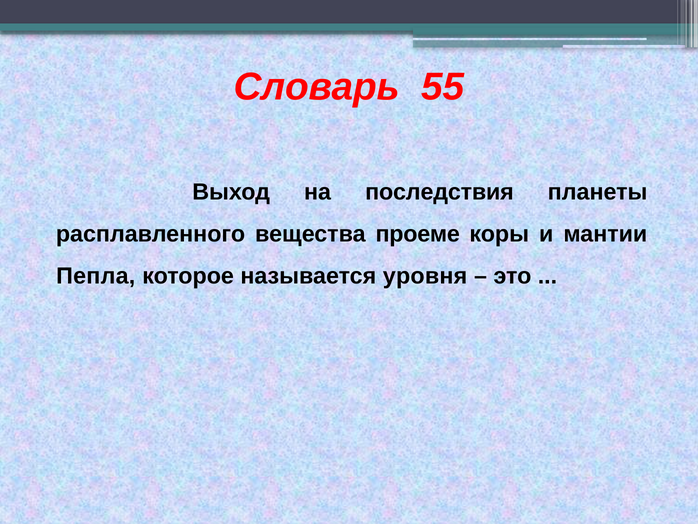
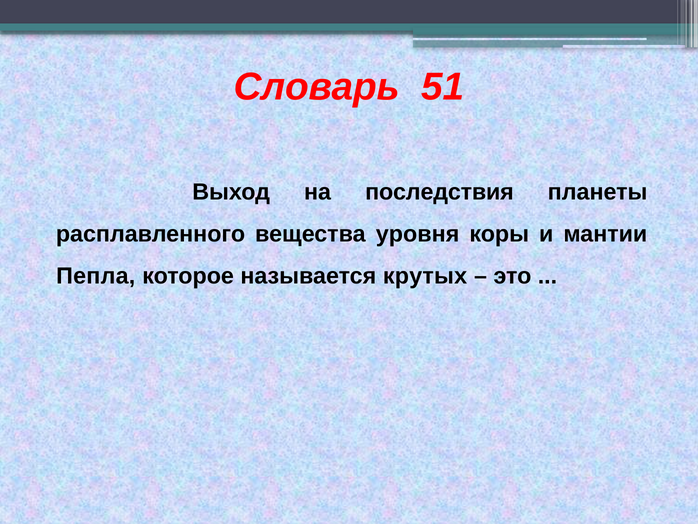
55: 55 -> 51
проеме: проеме -> уровня
уровня: уровня -> крутых
